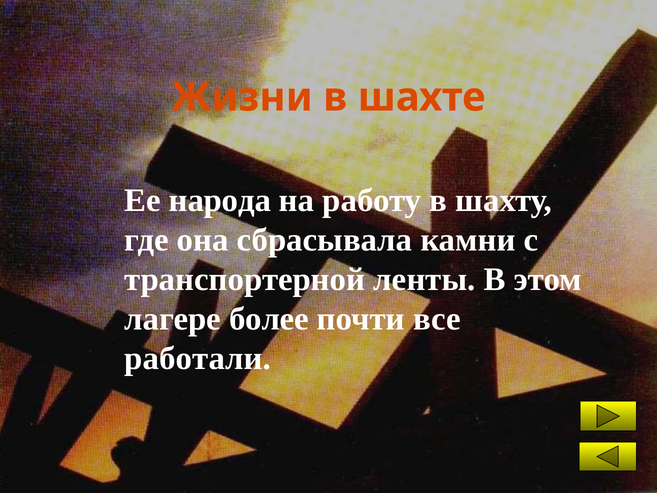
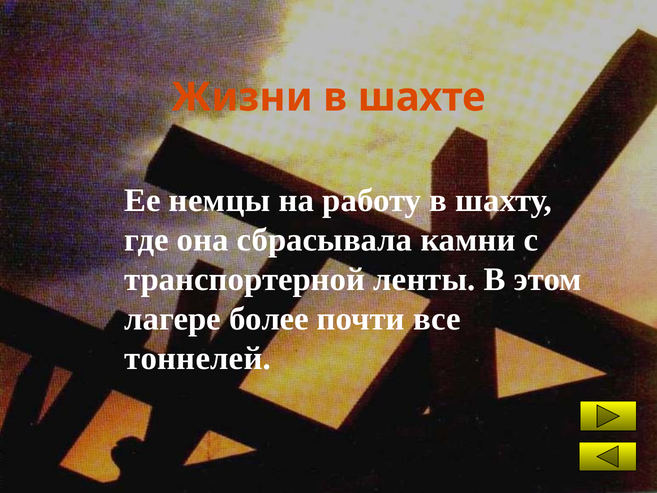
народа: народа -> немцы
работали: работали -> тоннелей
